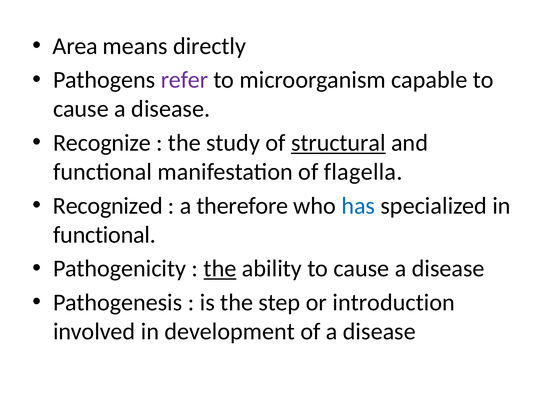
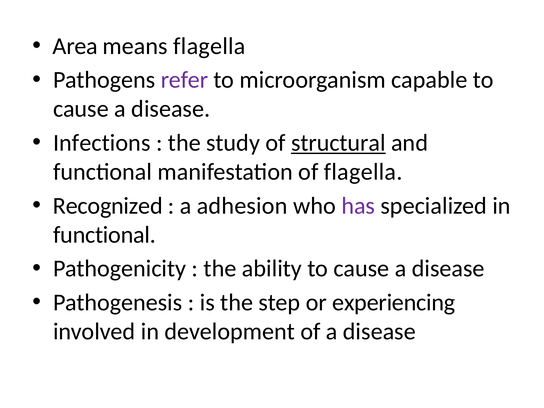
means directly: directly -> flagella
Recognize: Recognize -> Infections
therefore: therefore -> adhesion
has colour: blue -> purple
the at (220, 269) underline: present -> none
introduction: introduction -> experiencing
